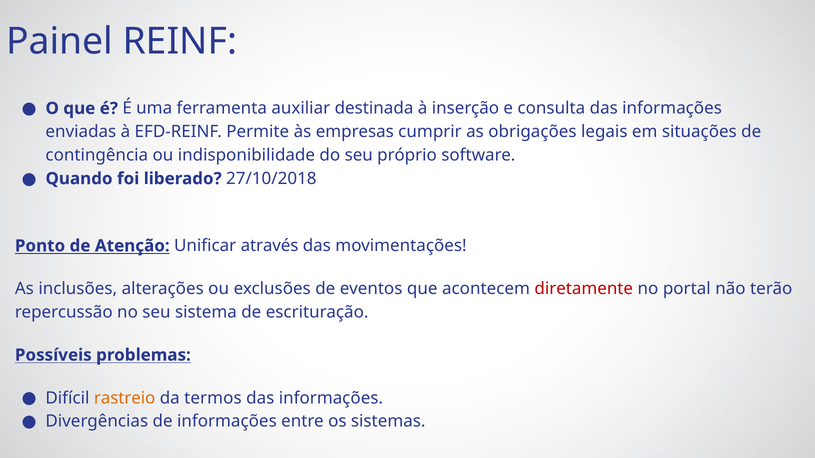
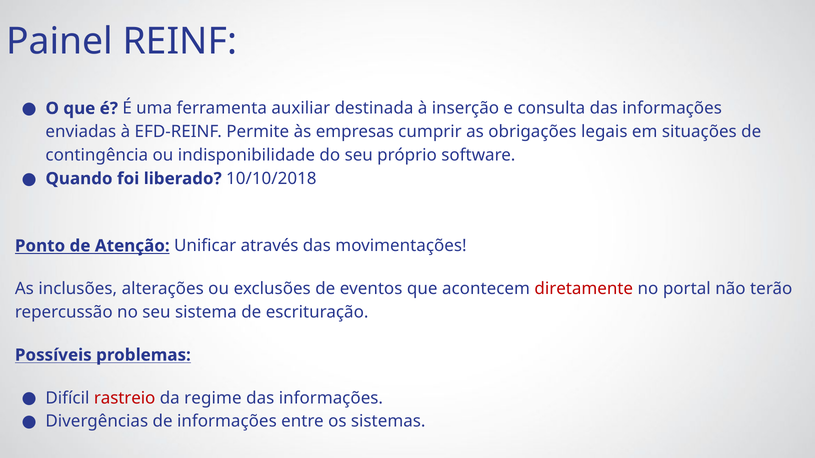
27/10/2018: 27/10/2018 -> 10/10/2018
rastreio colour: orange -> red
termos: termos -> regime
